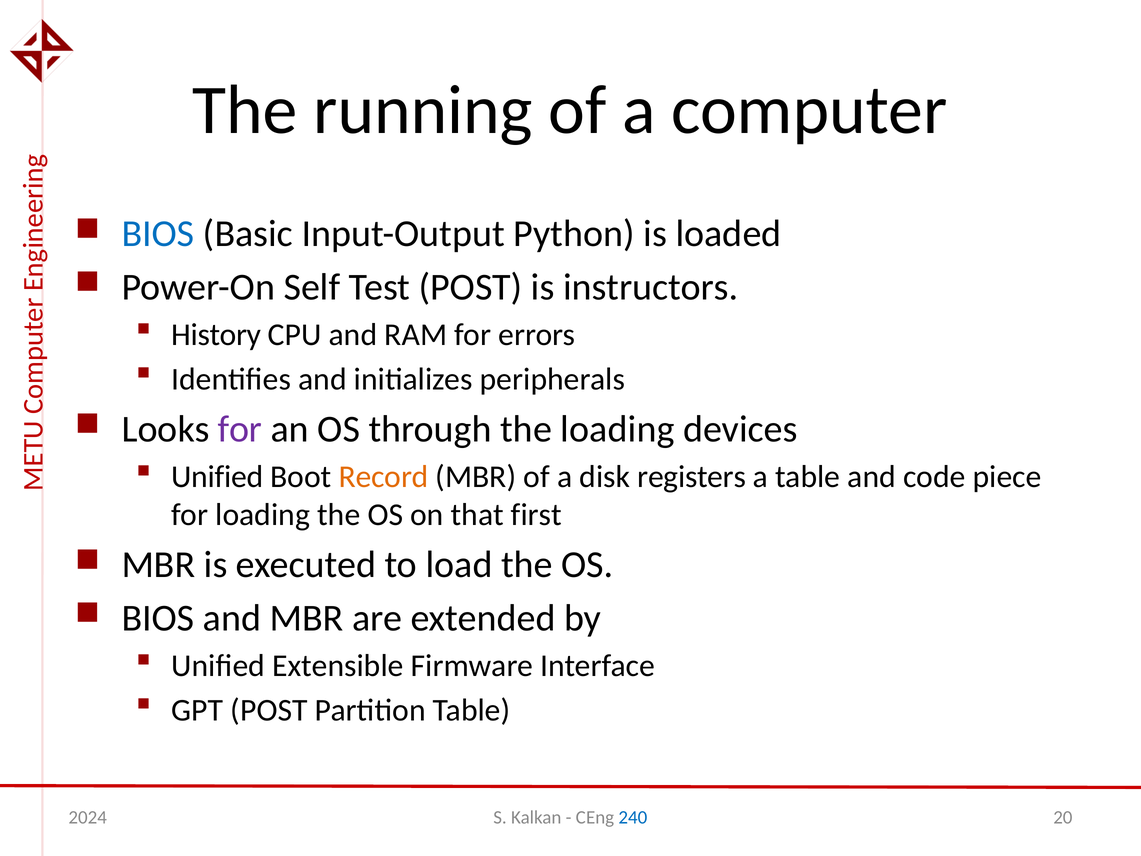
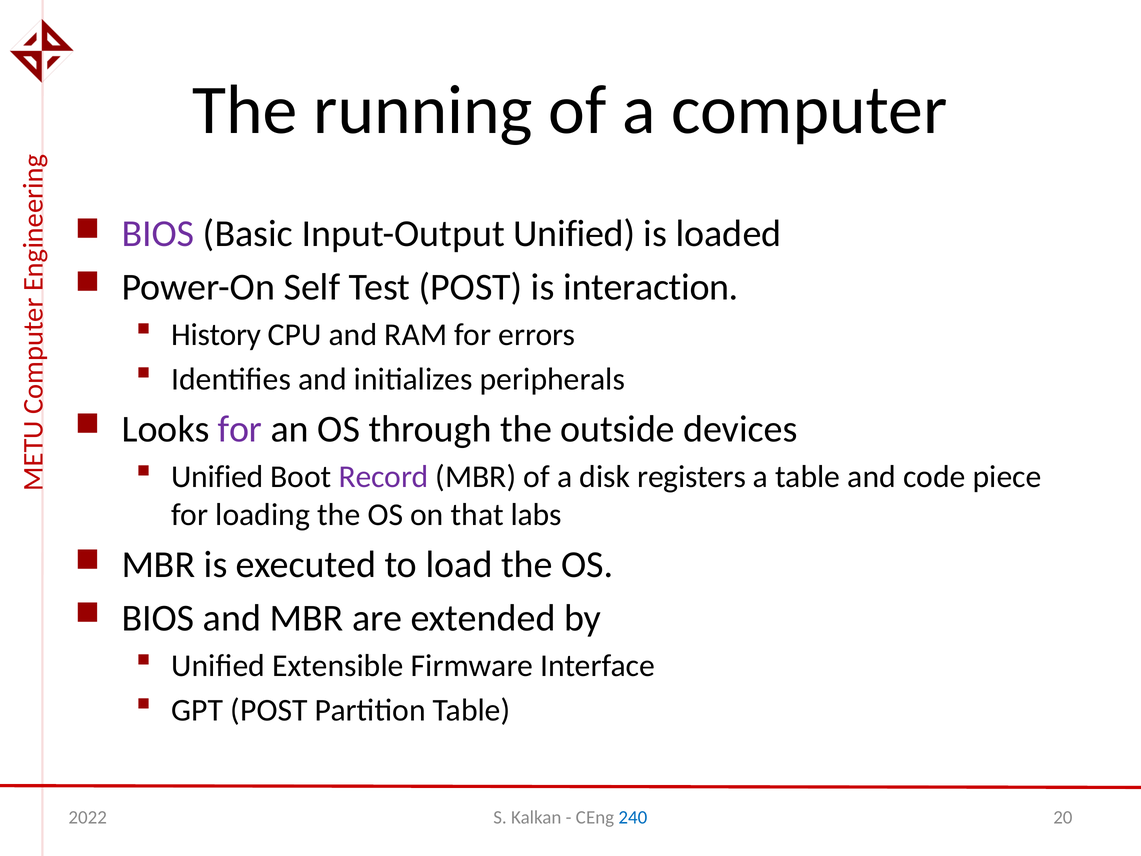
BIOS at (158, 234) colour: blue -> purple
Input-Output Python: Python -> Unified
instructors: instructors -> interaction
the loading: loading -> outside
Record colour: orange -> purple
first: first -> labs
2024: 2024 -> 2022
